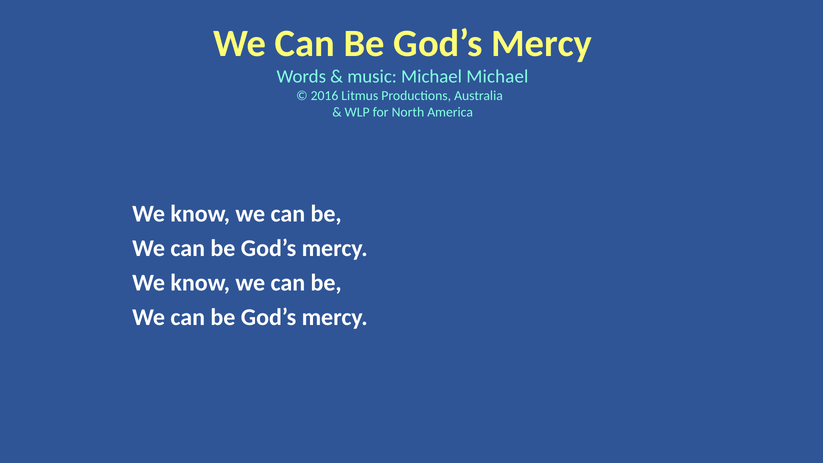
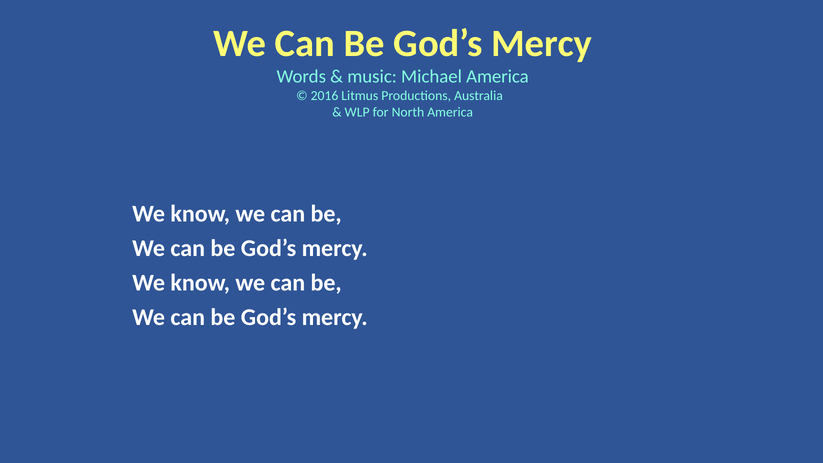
Michael Michael: Michael -> America
